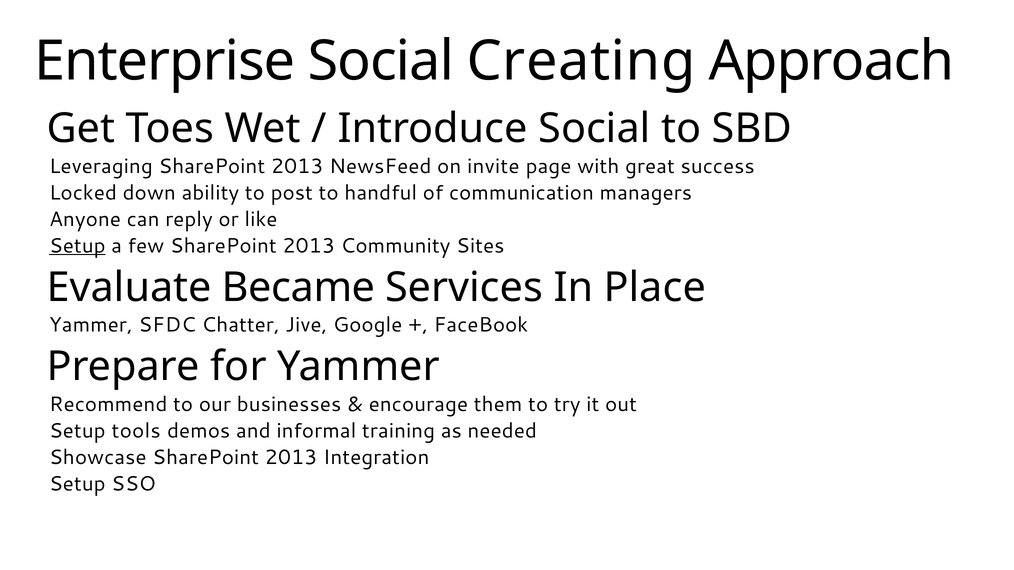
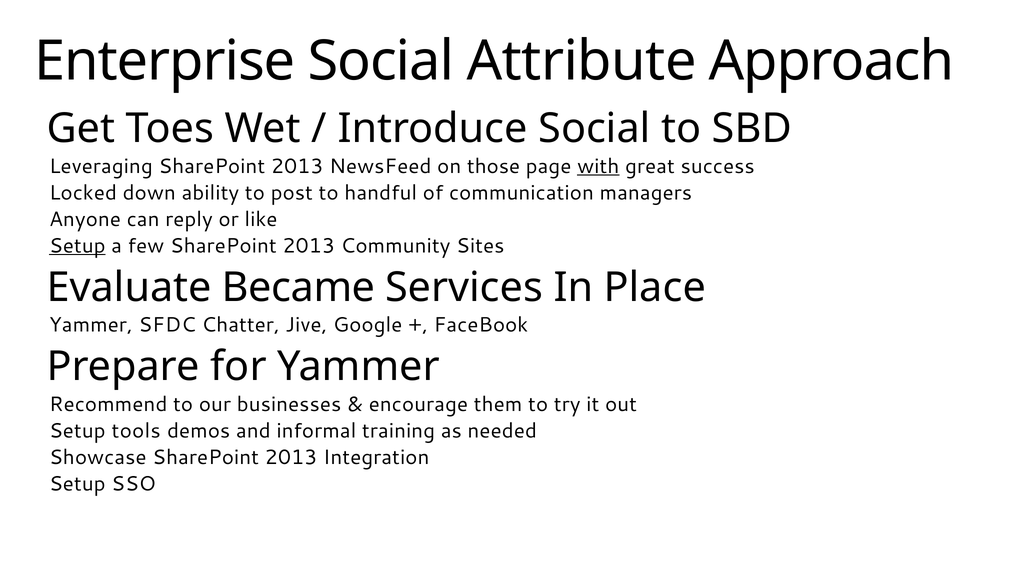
Creating: Creating -> Attribute
invite: invite -> those
with underline: none -> present
